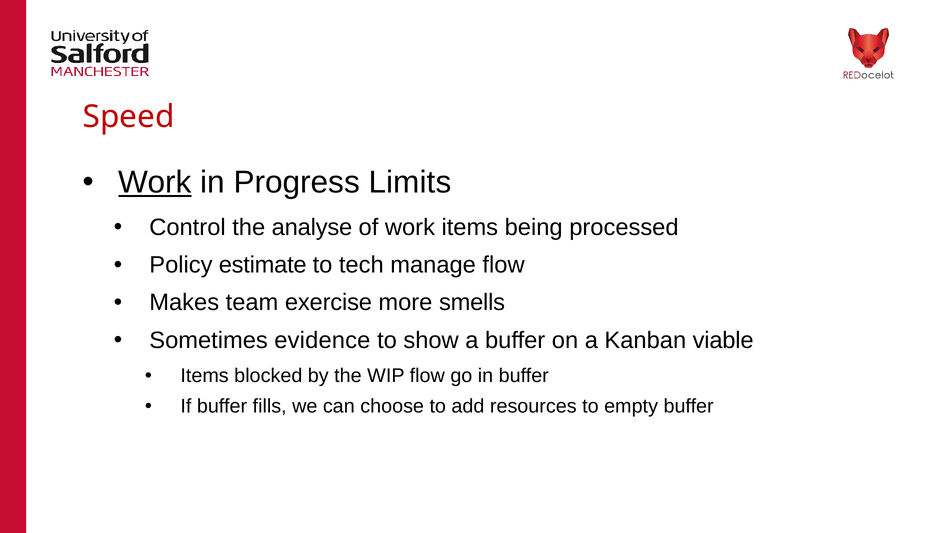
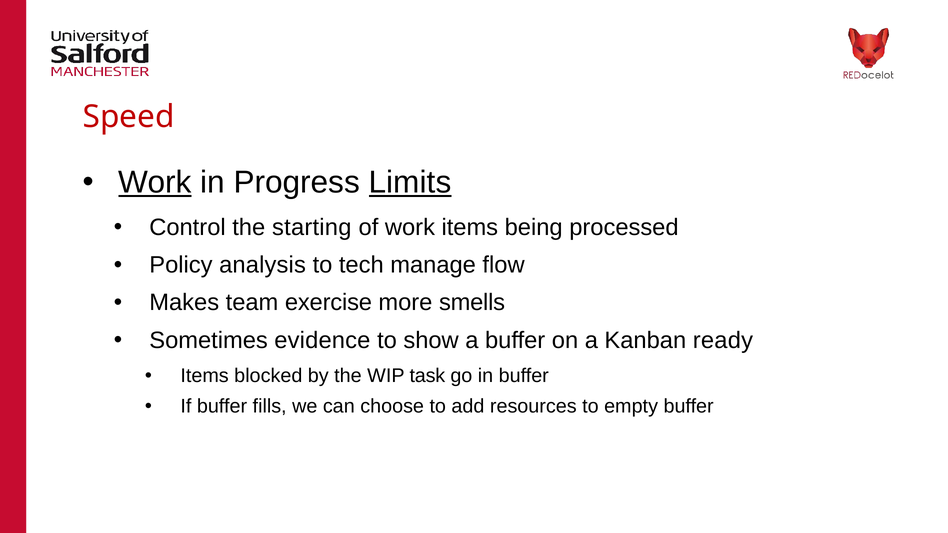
Limits underline: none -> present
analyse: analyse -> starting
estimate: estimate -> analysis
viable: viable -> ready
WIP flow: flow -> task
